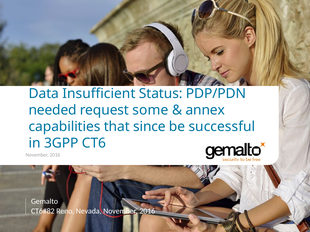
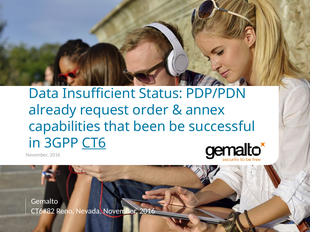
needed: needed -> already
some: some -> order
since: since -> been
CT6 underline: none -> present
